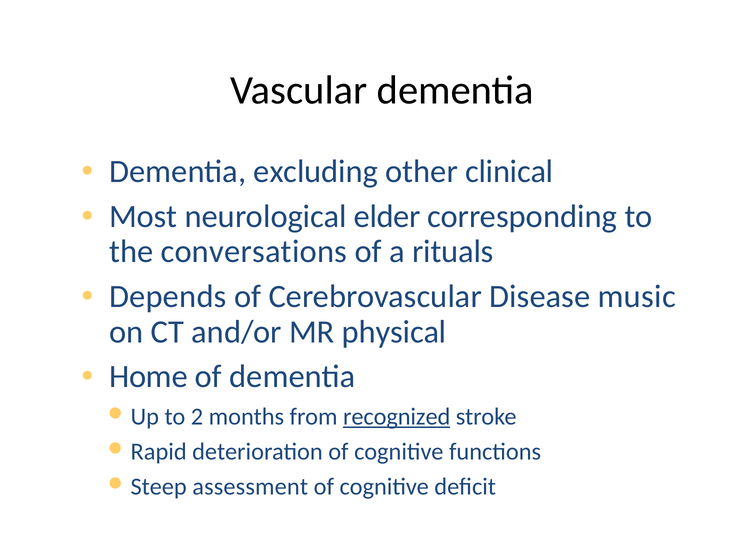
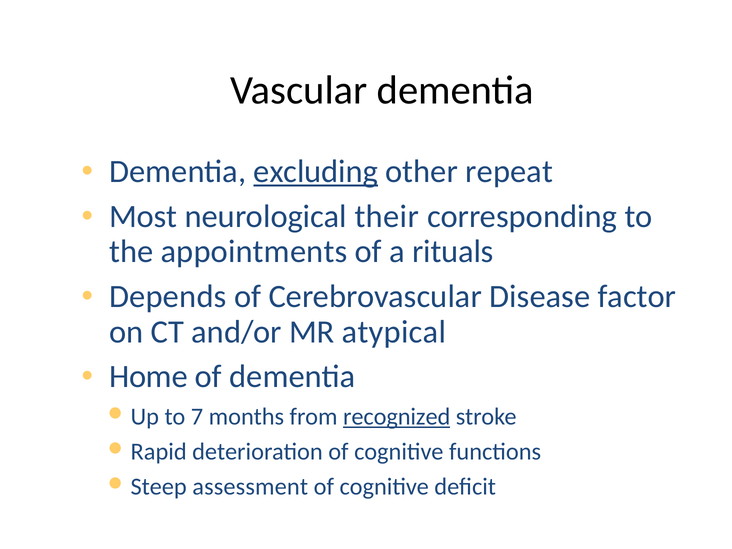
excluding underline: none -> present
clinical: clinical -> repeat
elder: elder -> their
conversations: conversations -> appointments
music: music -> factor
physical: physical -> atypical
2: 2 -> 7
